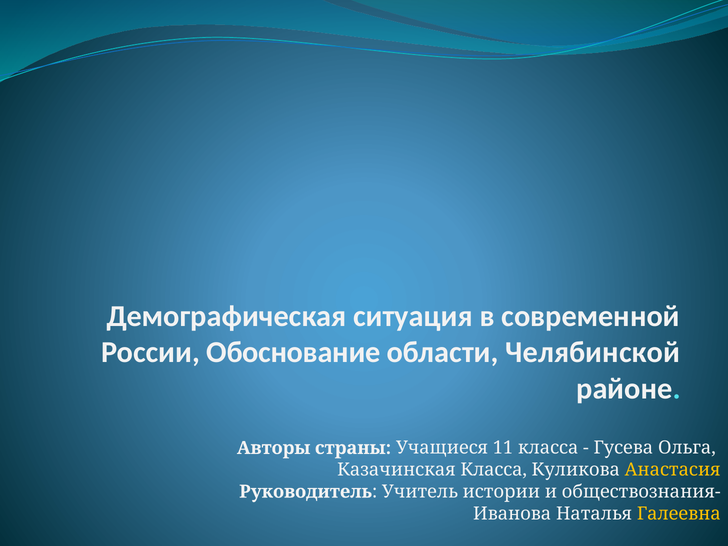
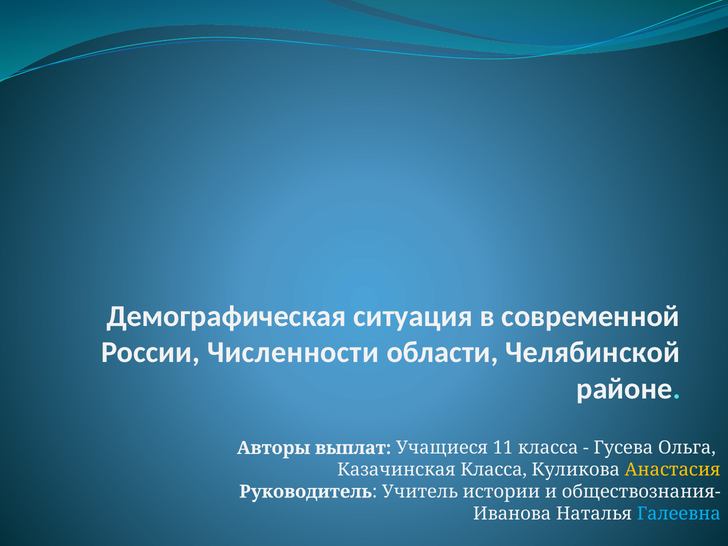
Обоснование: Обоснование -> Численности
страны: страны -> выплат
Галеевна colour: yellow -> light blue
